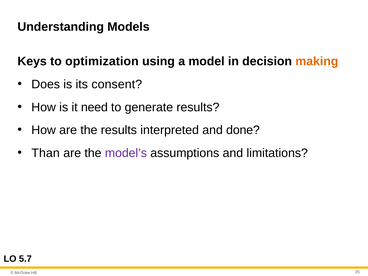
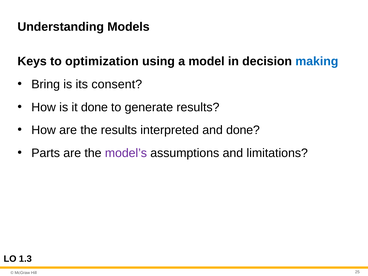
making colour: orange -> blue
Does: Does -> Bring
it need: need -> done
Than: Than -> Parts
5.7: 5.7 -> 1.3
